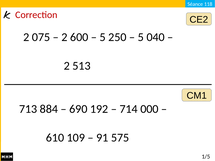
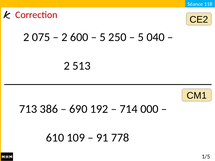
884: 884 -> 386
575: 575 -> 778
